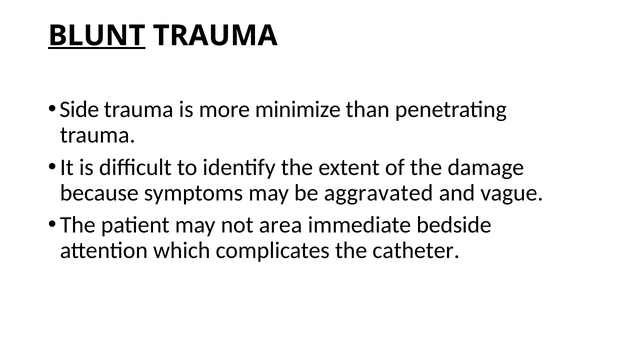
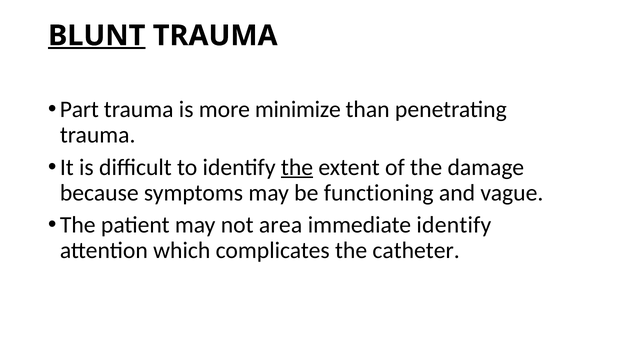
Side: Side -> Part
the at (297, 167) underline: none -> present
aggravated: aggravated -> functioning
immediate bedside: bedside -> identify
